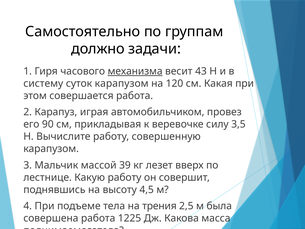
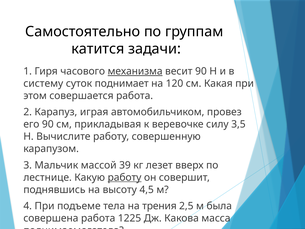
должно: должно -> катится
весит 43: 43 -> 90
суток карапузом: карапузом -> поднимает
работу at (125, 177) underline: none -> present
